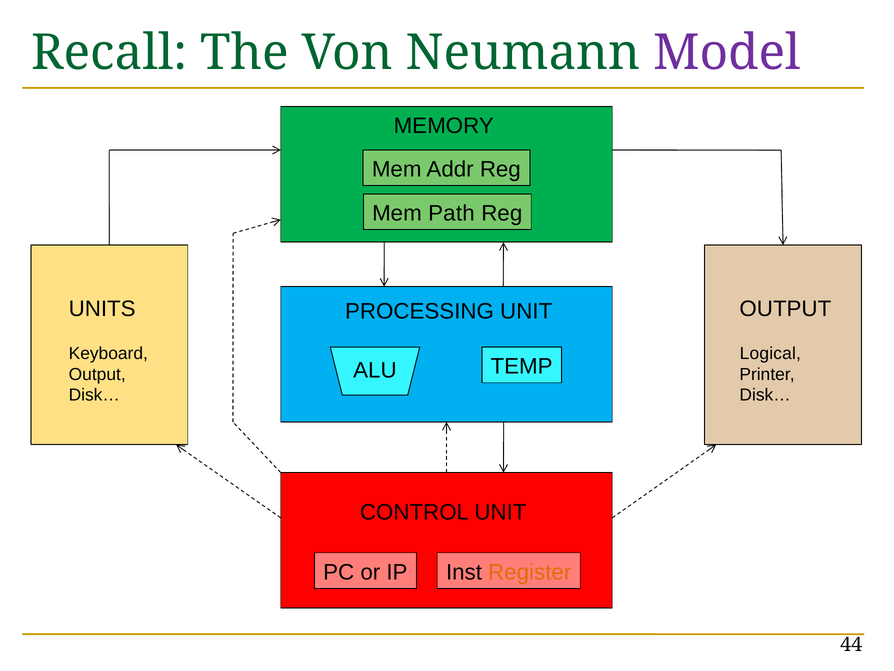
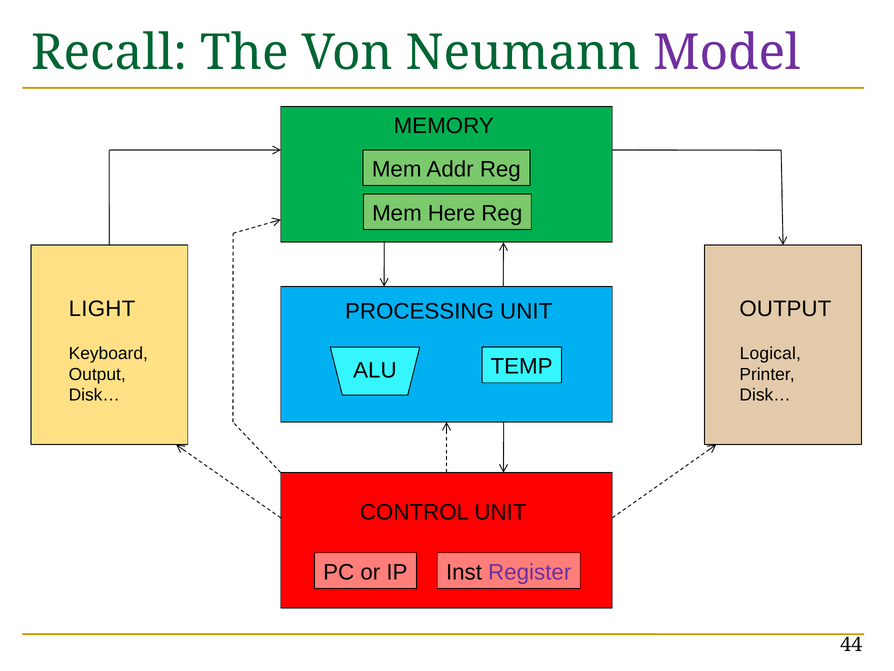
Path: Path -> Here
UNITS: UNITS -> LIGHT
Register colour: orange -> purple
